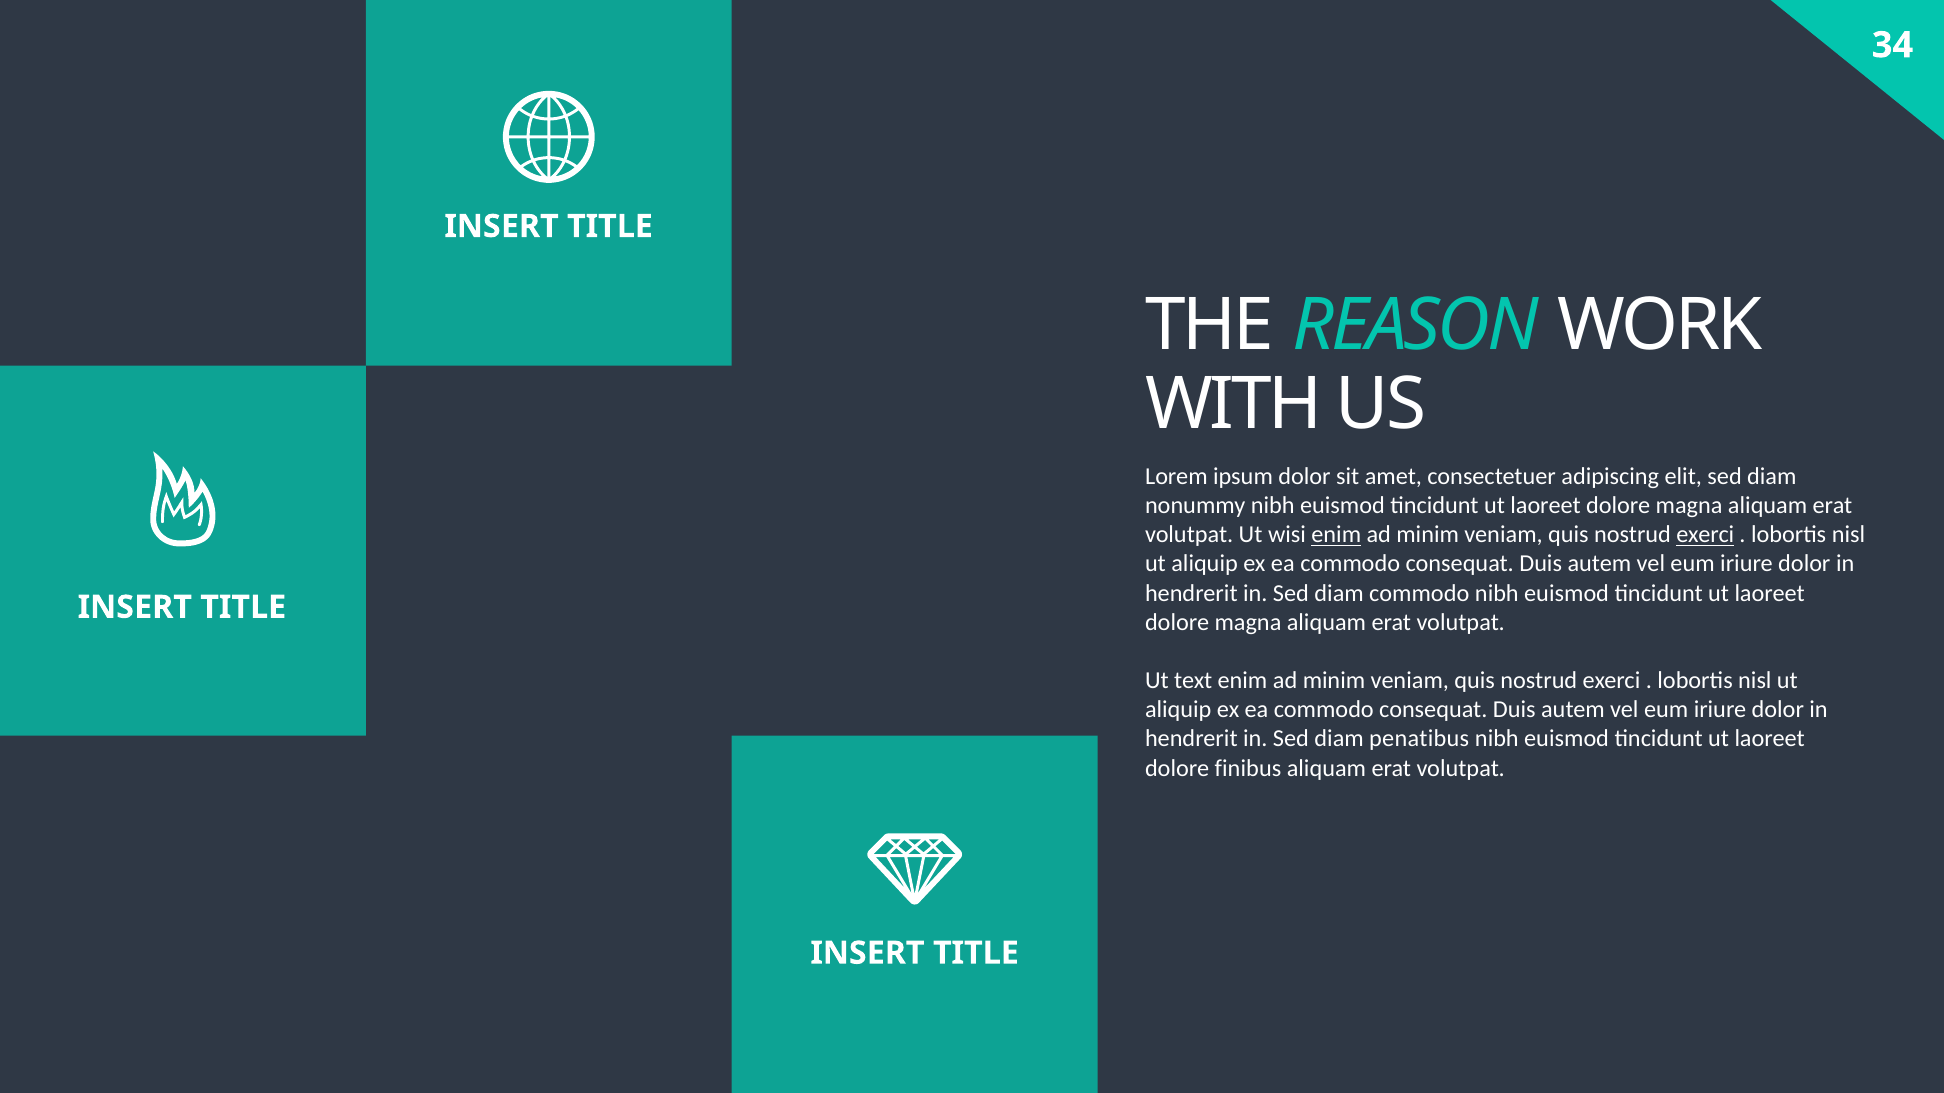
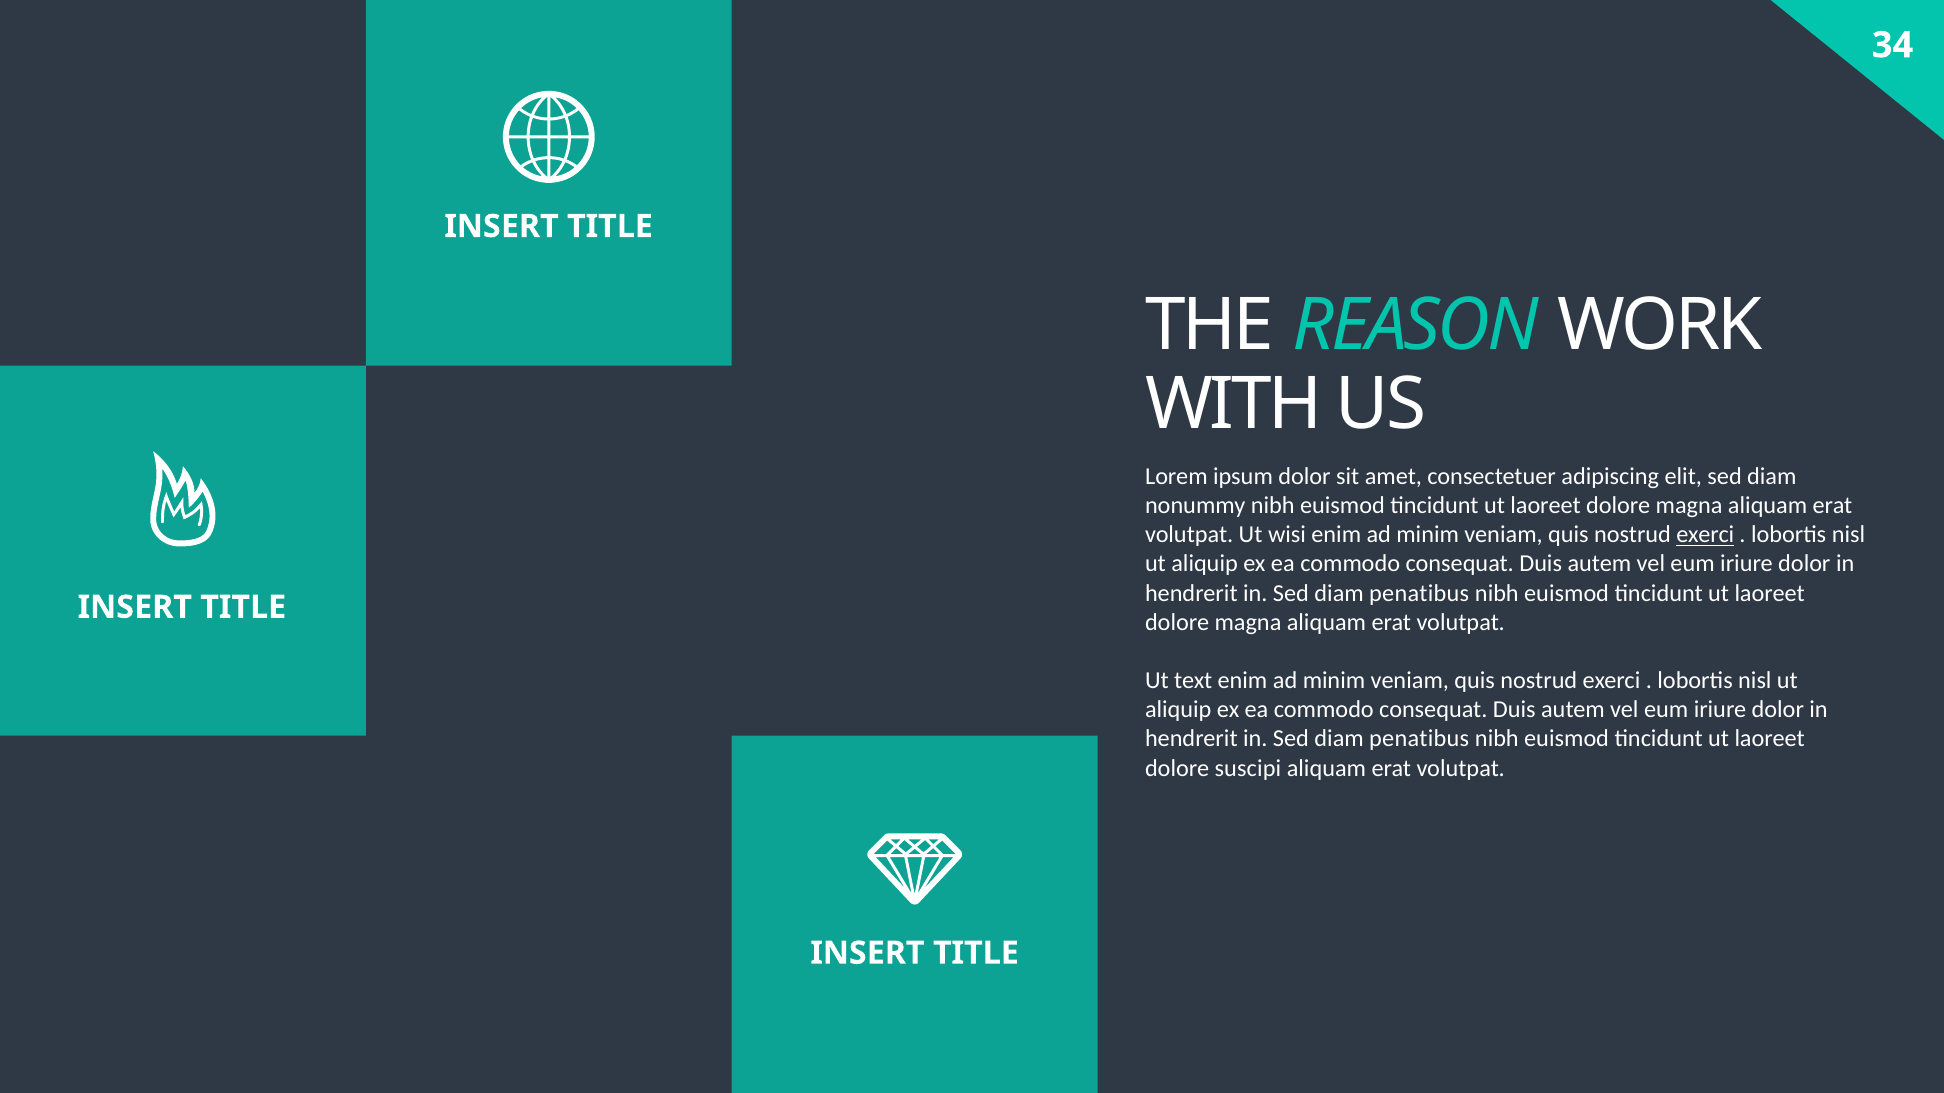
enim at (1336, 535) underline: present -> none
commodo at (1419, 593): commodo -> penatibus
finibus: finibus -> suscipi
